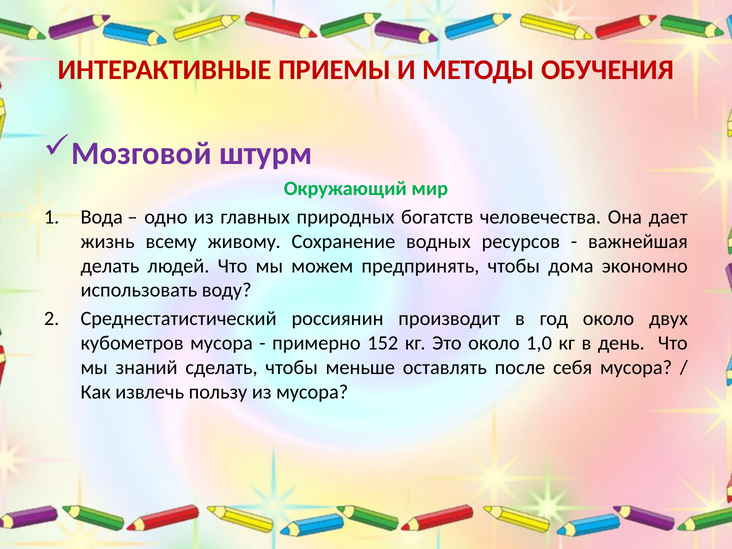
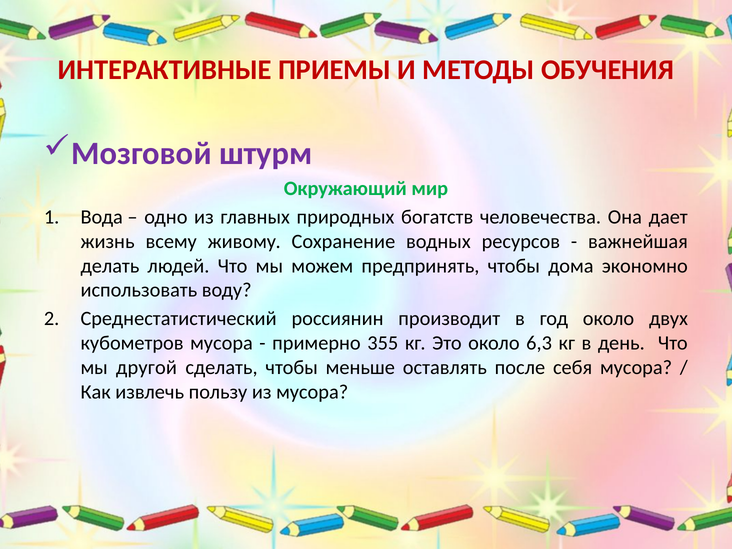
152: 152 -> 355
1,0: 1,0 -> 6,3
знаний: знаний -> другой
